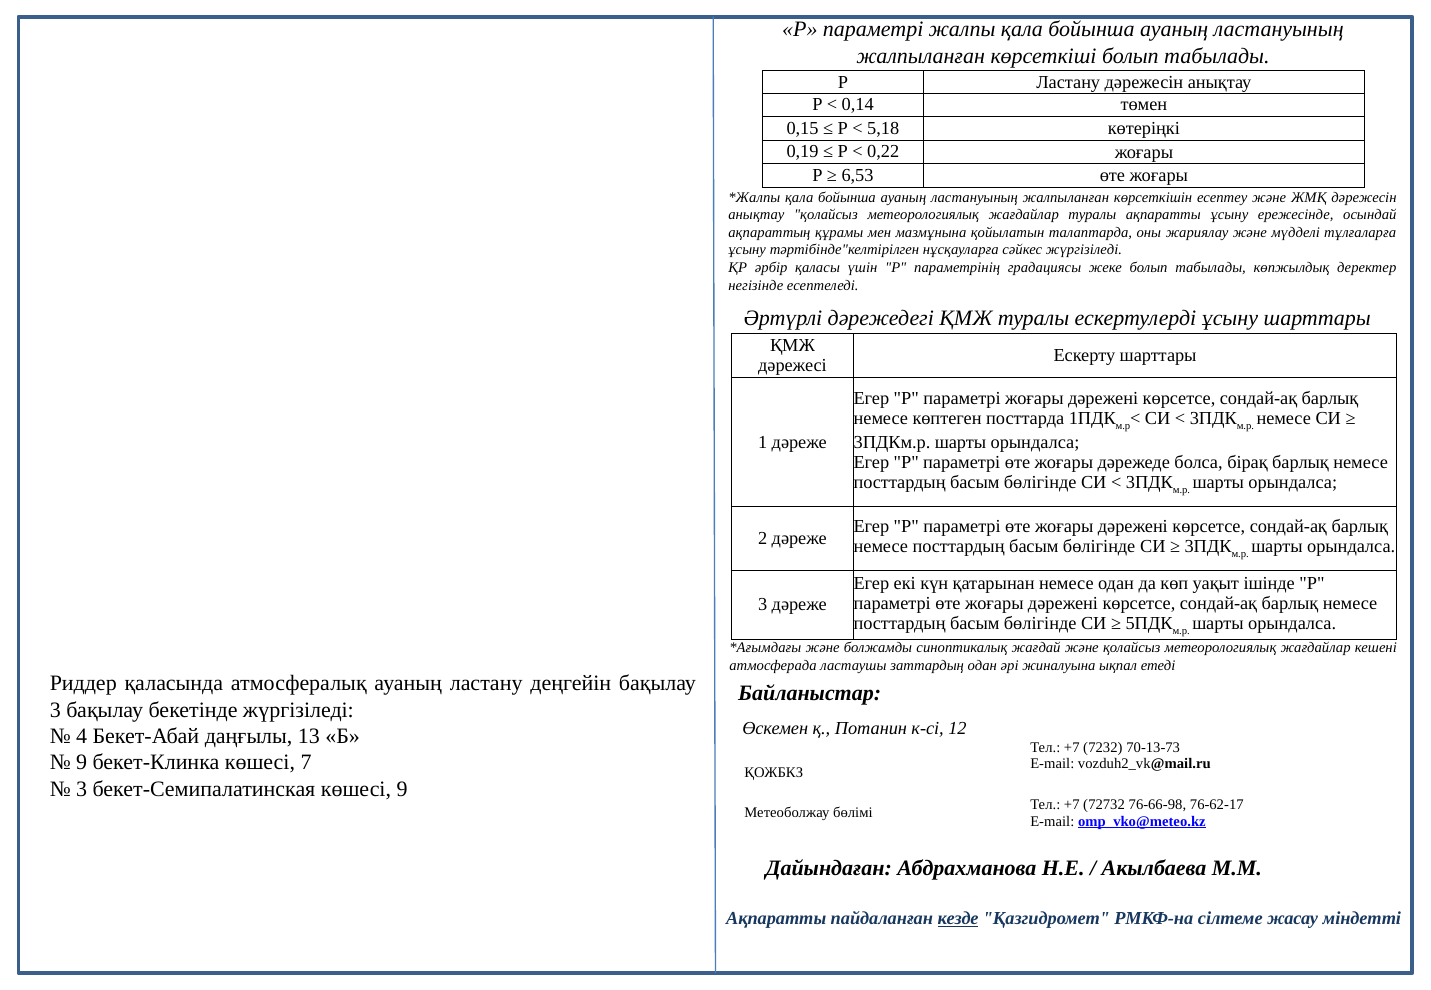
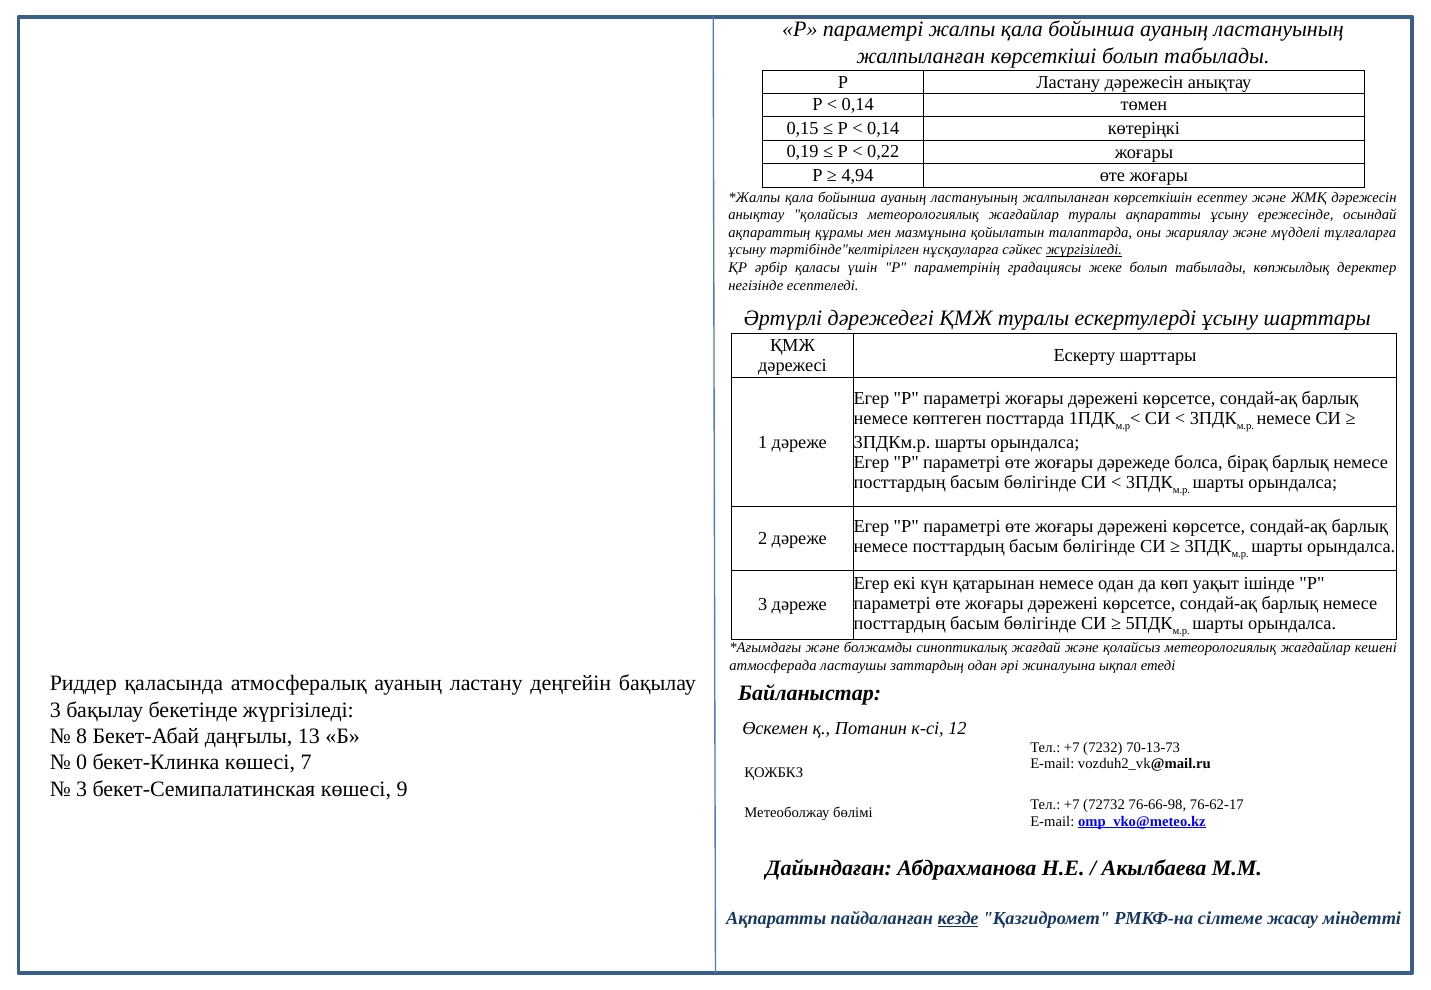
5,18 at (883, 128): 5,18 -> 0,14
6,53: 6,53 -> 4,94
жүргізіледі at (1084, 250) underline: none -> present
4: 4 -> 8
9 at (82, 763): 9 -> 0
